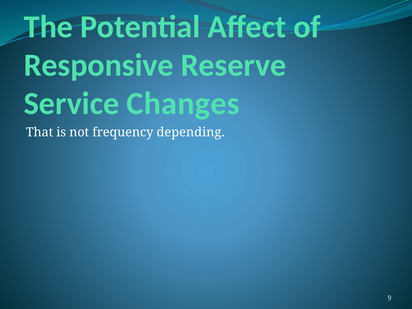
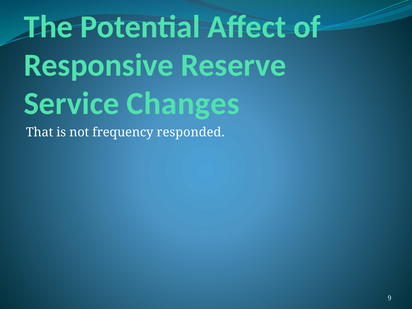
depending: depending -> responded
